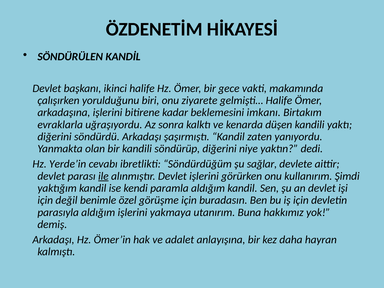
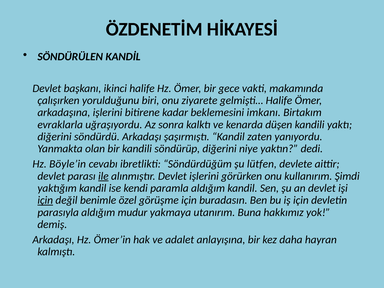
Yerde’in: Yerde’in -> Böyle’in
sağlar: sağlar -> lütfen
için at (45, 200) underline: none -> present
aldığım işlerini: işlerini -> mudur
